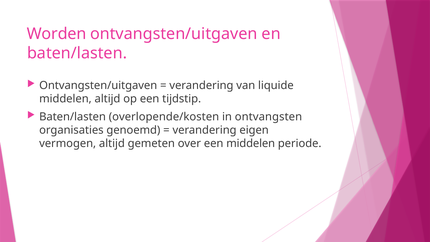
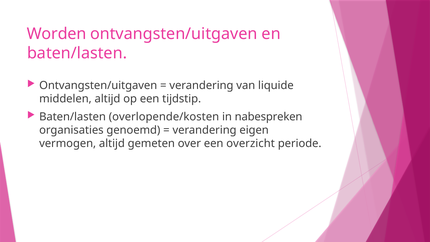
ontvangsten: ontvangsten -> nabespreken
een middelen: middelen -> overzicht
